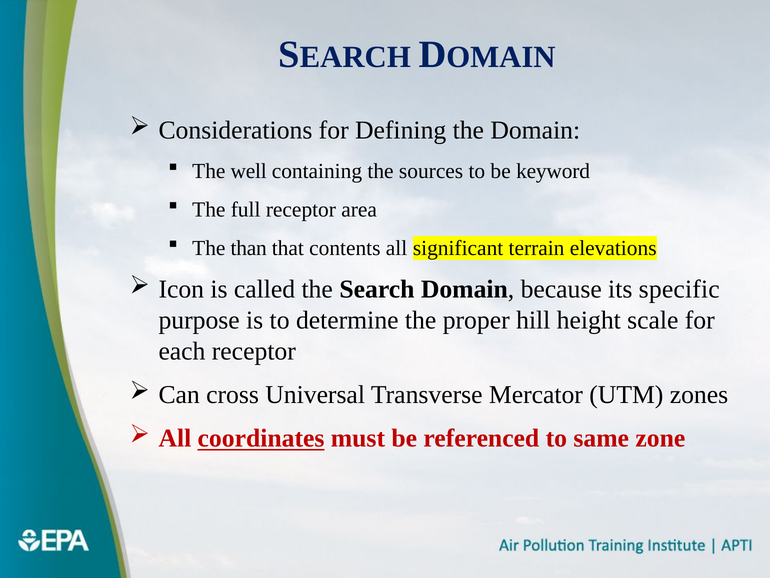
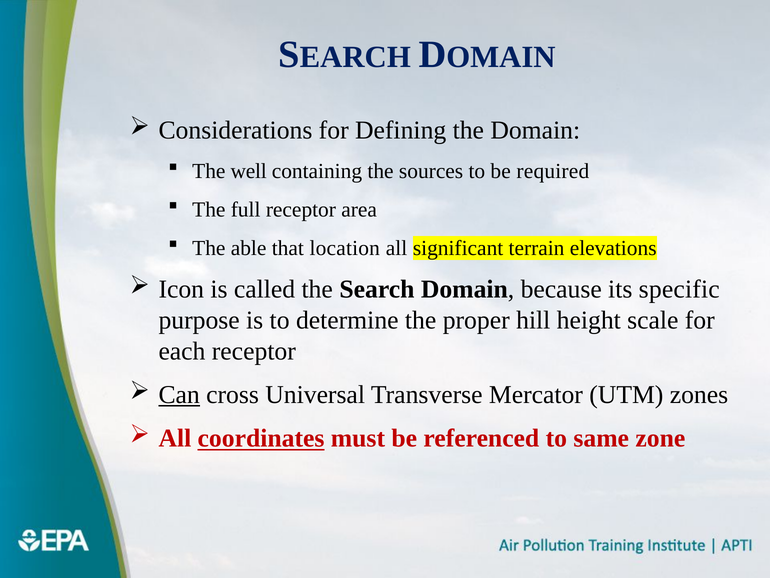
keyword: keyword -> required
than: than -> able
contents: contents -> location
Can underline: none -> present
